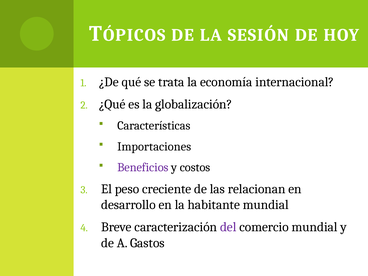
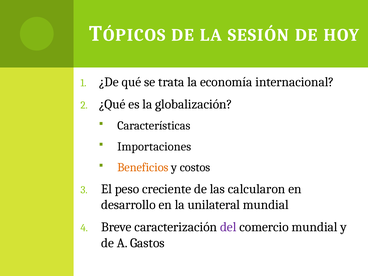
Beneficios colour: purple -> orange
relacionan: relacionan -> calcularon
habitante: habitante -> unilateral
